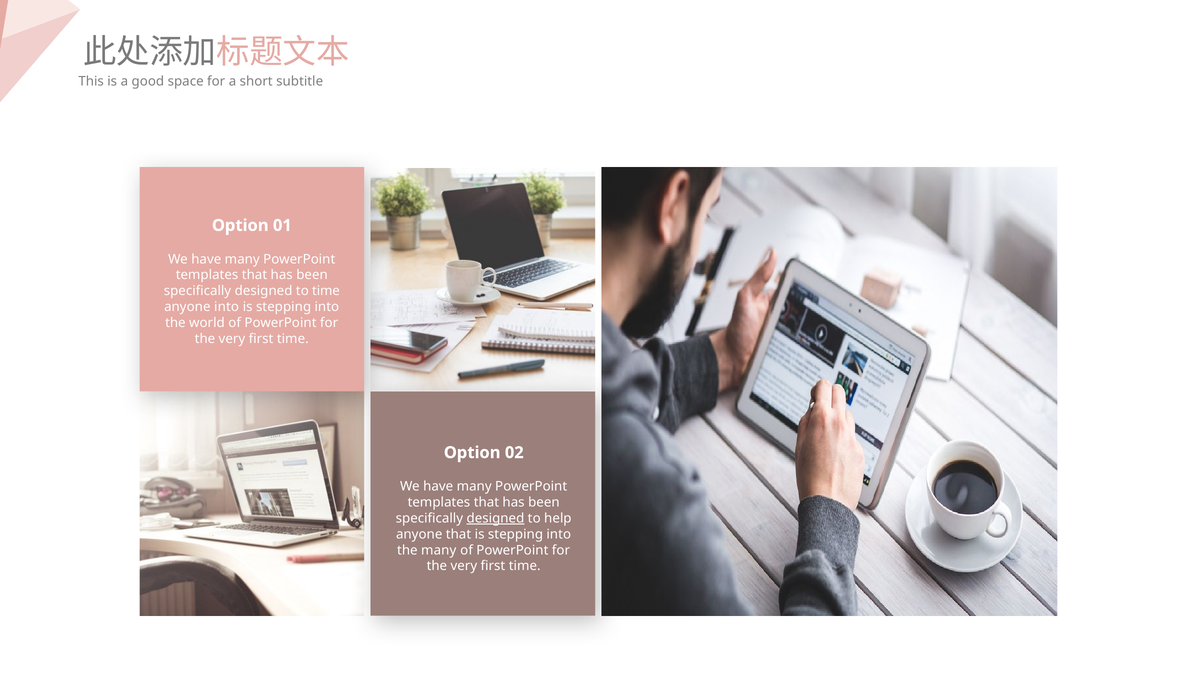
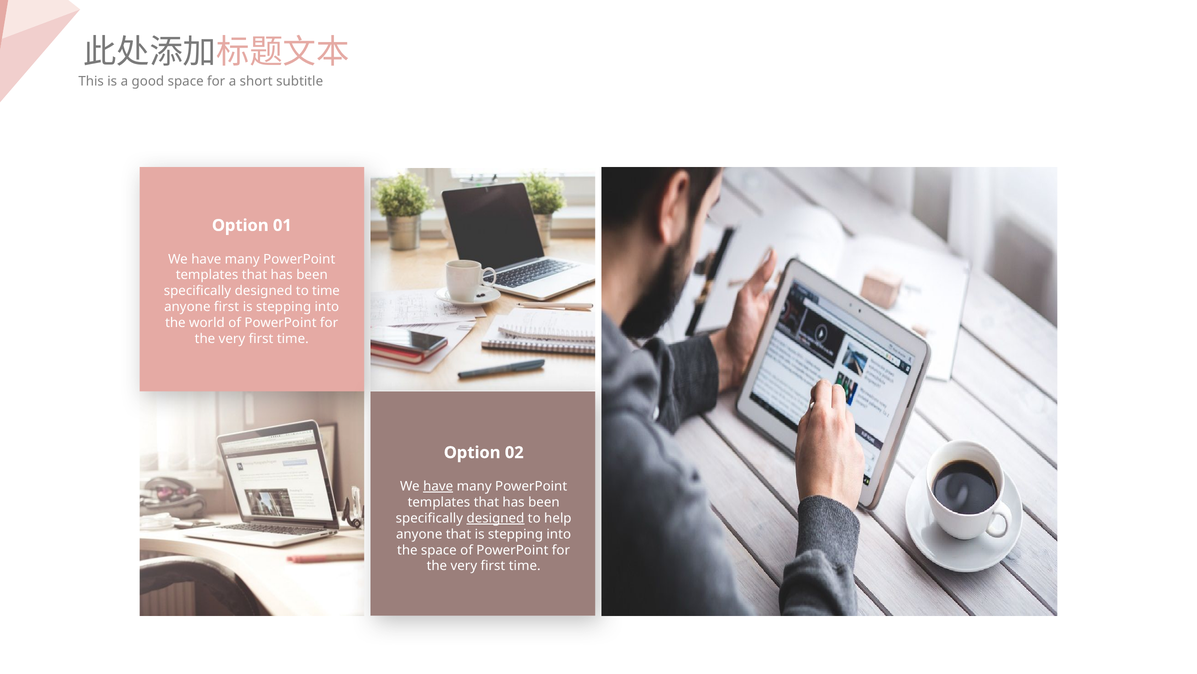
anyone into: into -> first
have at (438, 486) underline: none -> present
the many: many -> space
